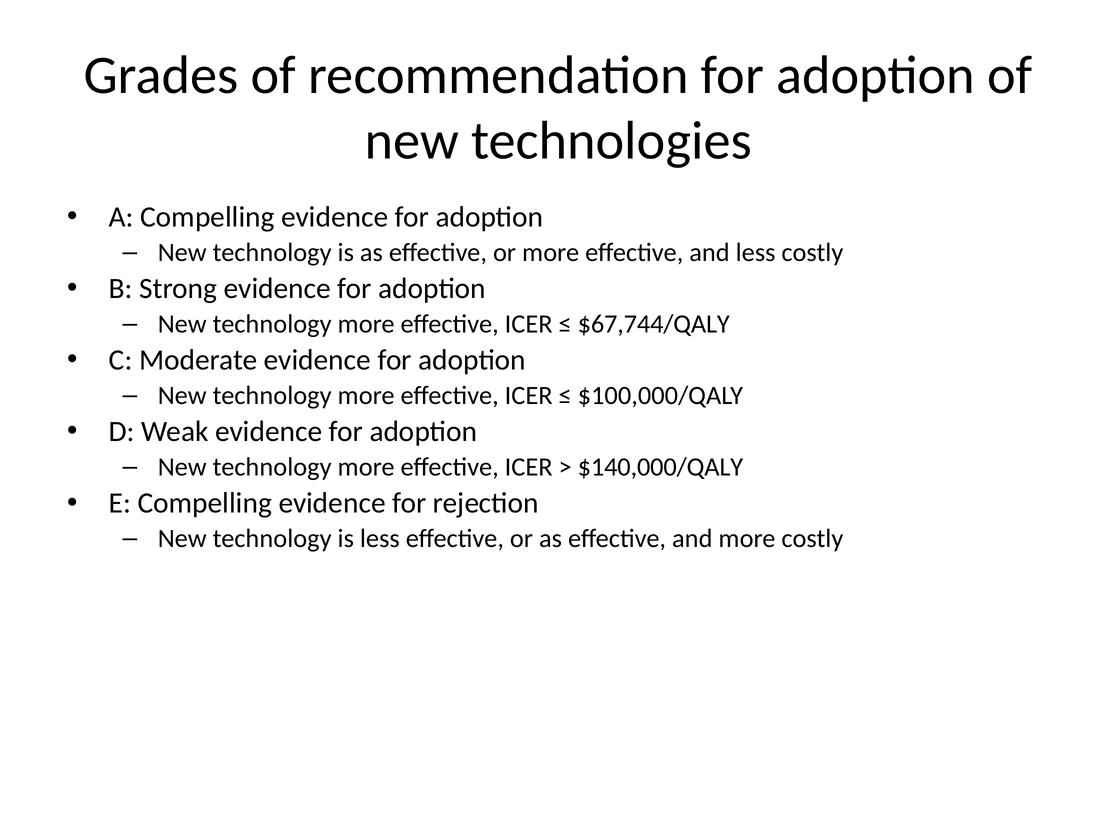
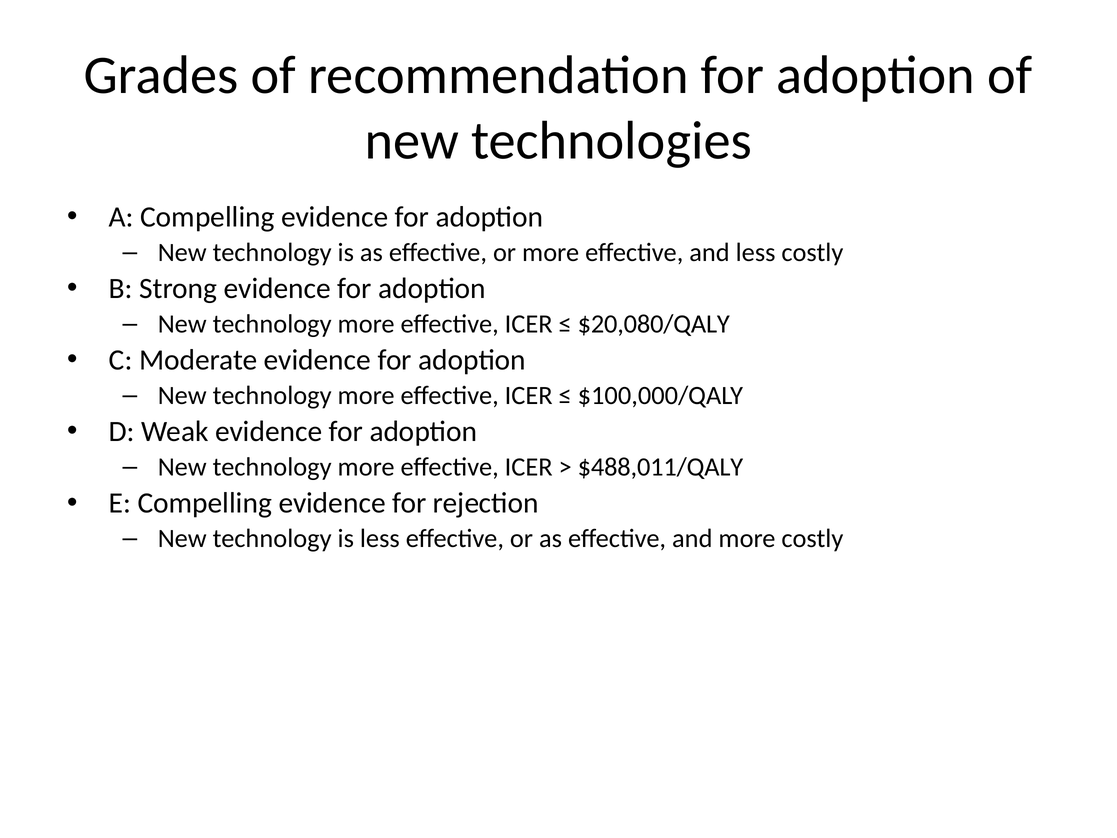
$67,744/QALY: $67,744/QALY -> $20,080/QALY
$140,000/QALY: $140,000/QALY -> $488,011/QALY
